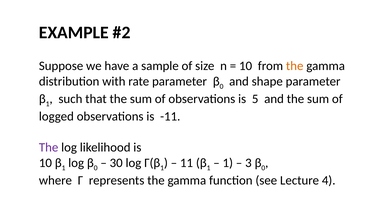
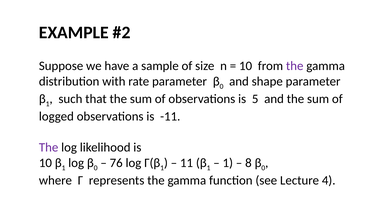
the at (295, 66) colour: orange -> purple
30: 30 -> 76
3: 3 -> 8
